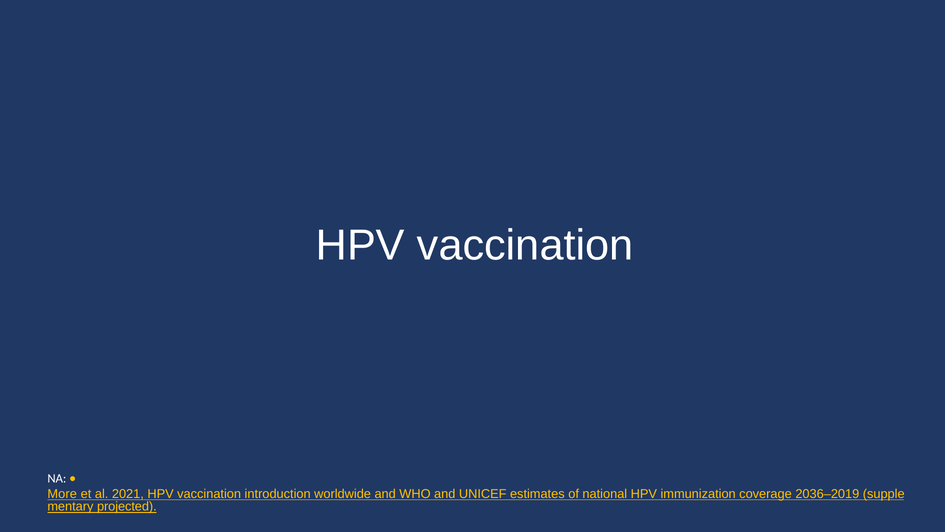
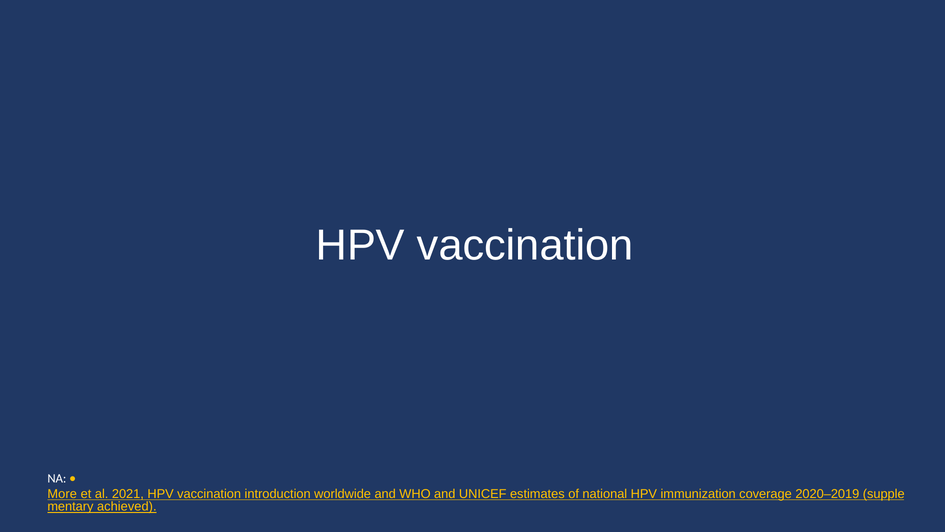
2036–2019: 2036–2019 -> 2020–2019
projected: projected -> achieved
